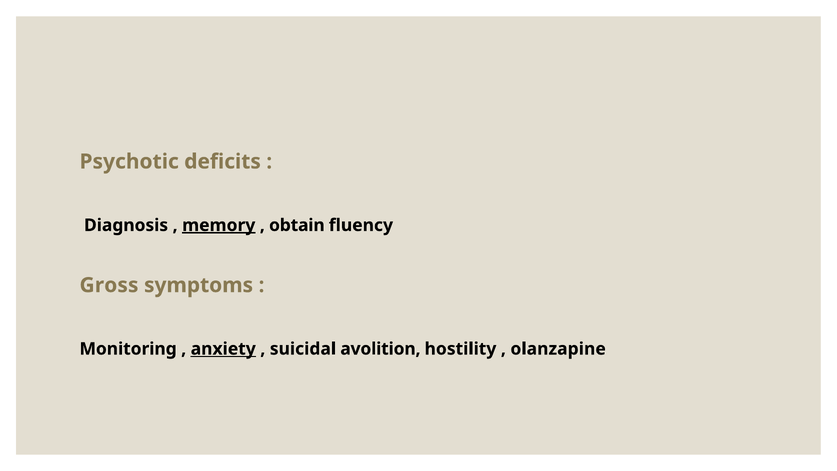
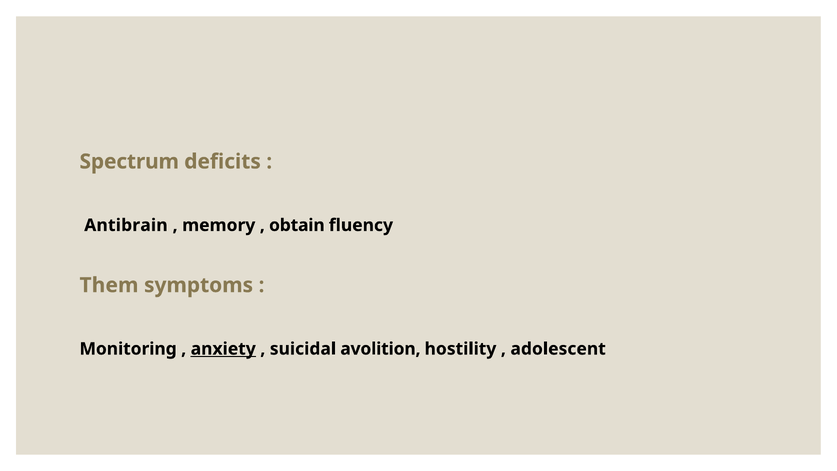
Psychotic: Psychotic -> Spectrum
Diagnosis: Diagnosis -> Antibrain
memory underline: present -> none
Gross: Gross -> Them
olanzapine: olanzapine -> adolescent
